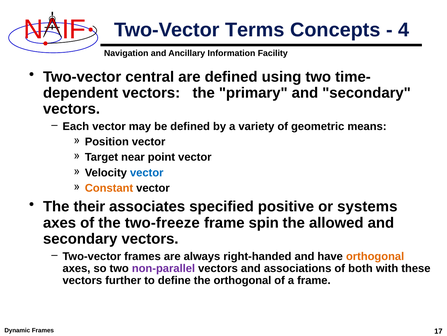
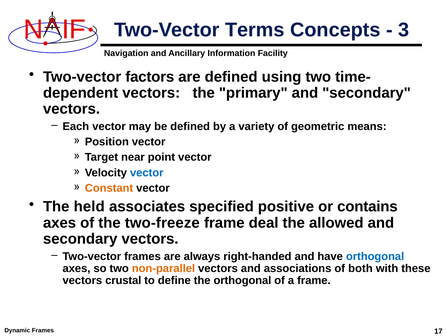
4: 4 -> 3
central: central -> factors
their: their -> held
systems: systems -> contains
spin: spin -> deal
orthogonal at (375, 256) colour: orange -> blue
non-parallel colour: purple -> orange
further: further -> crustal
